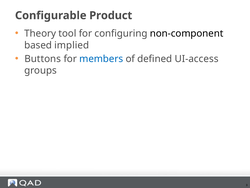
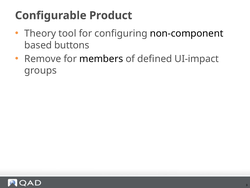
implied: implied -> buttons
Buttons: Buttons -> Remove
members colour: blue -> black
UI-access: UI-access -> UI-impact
